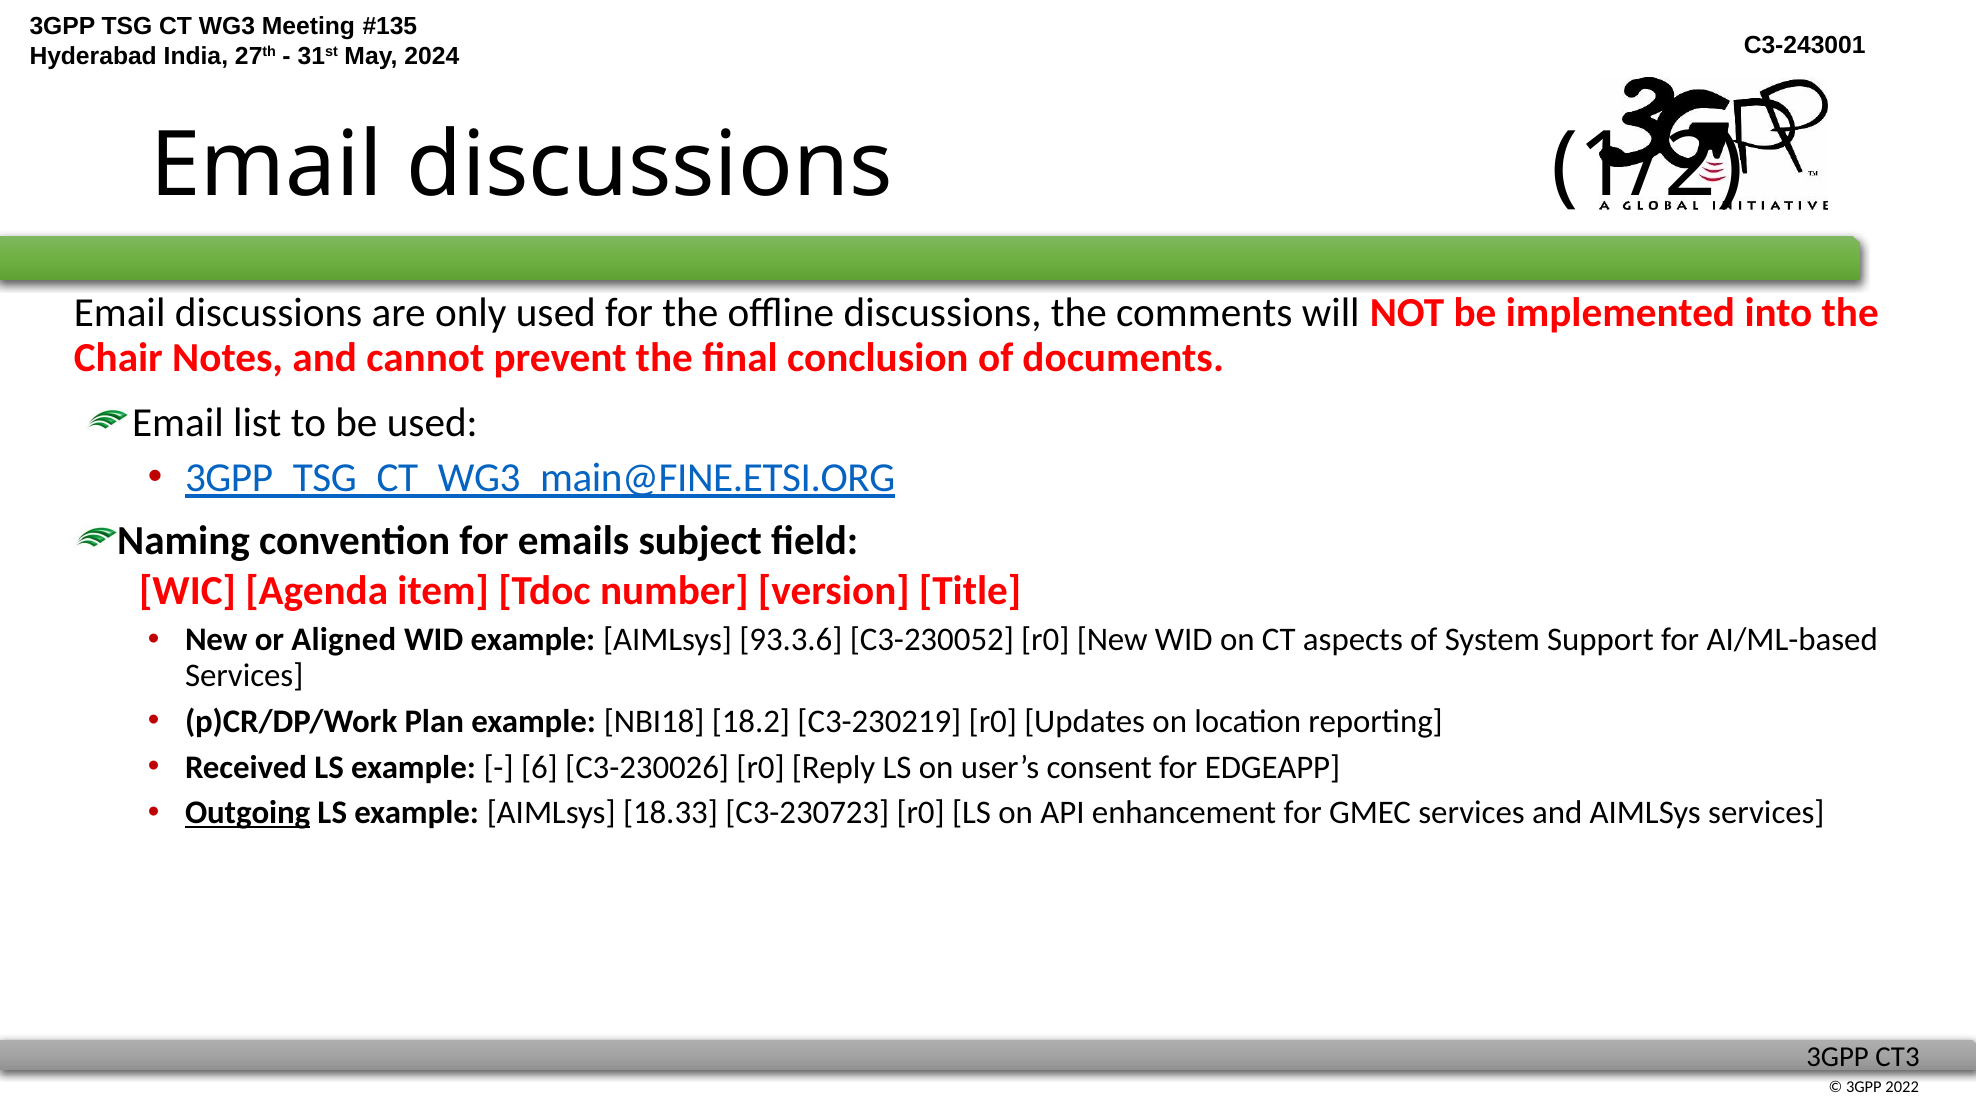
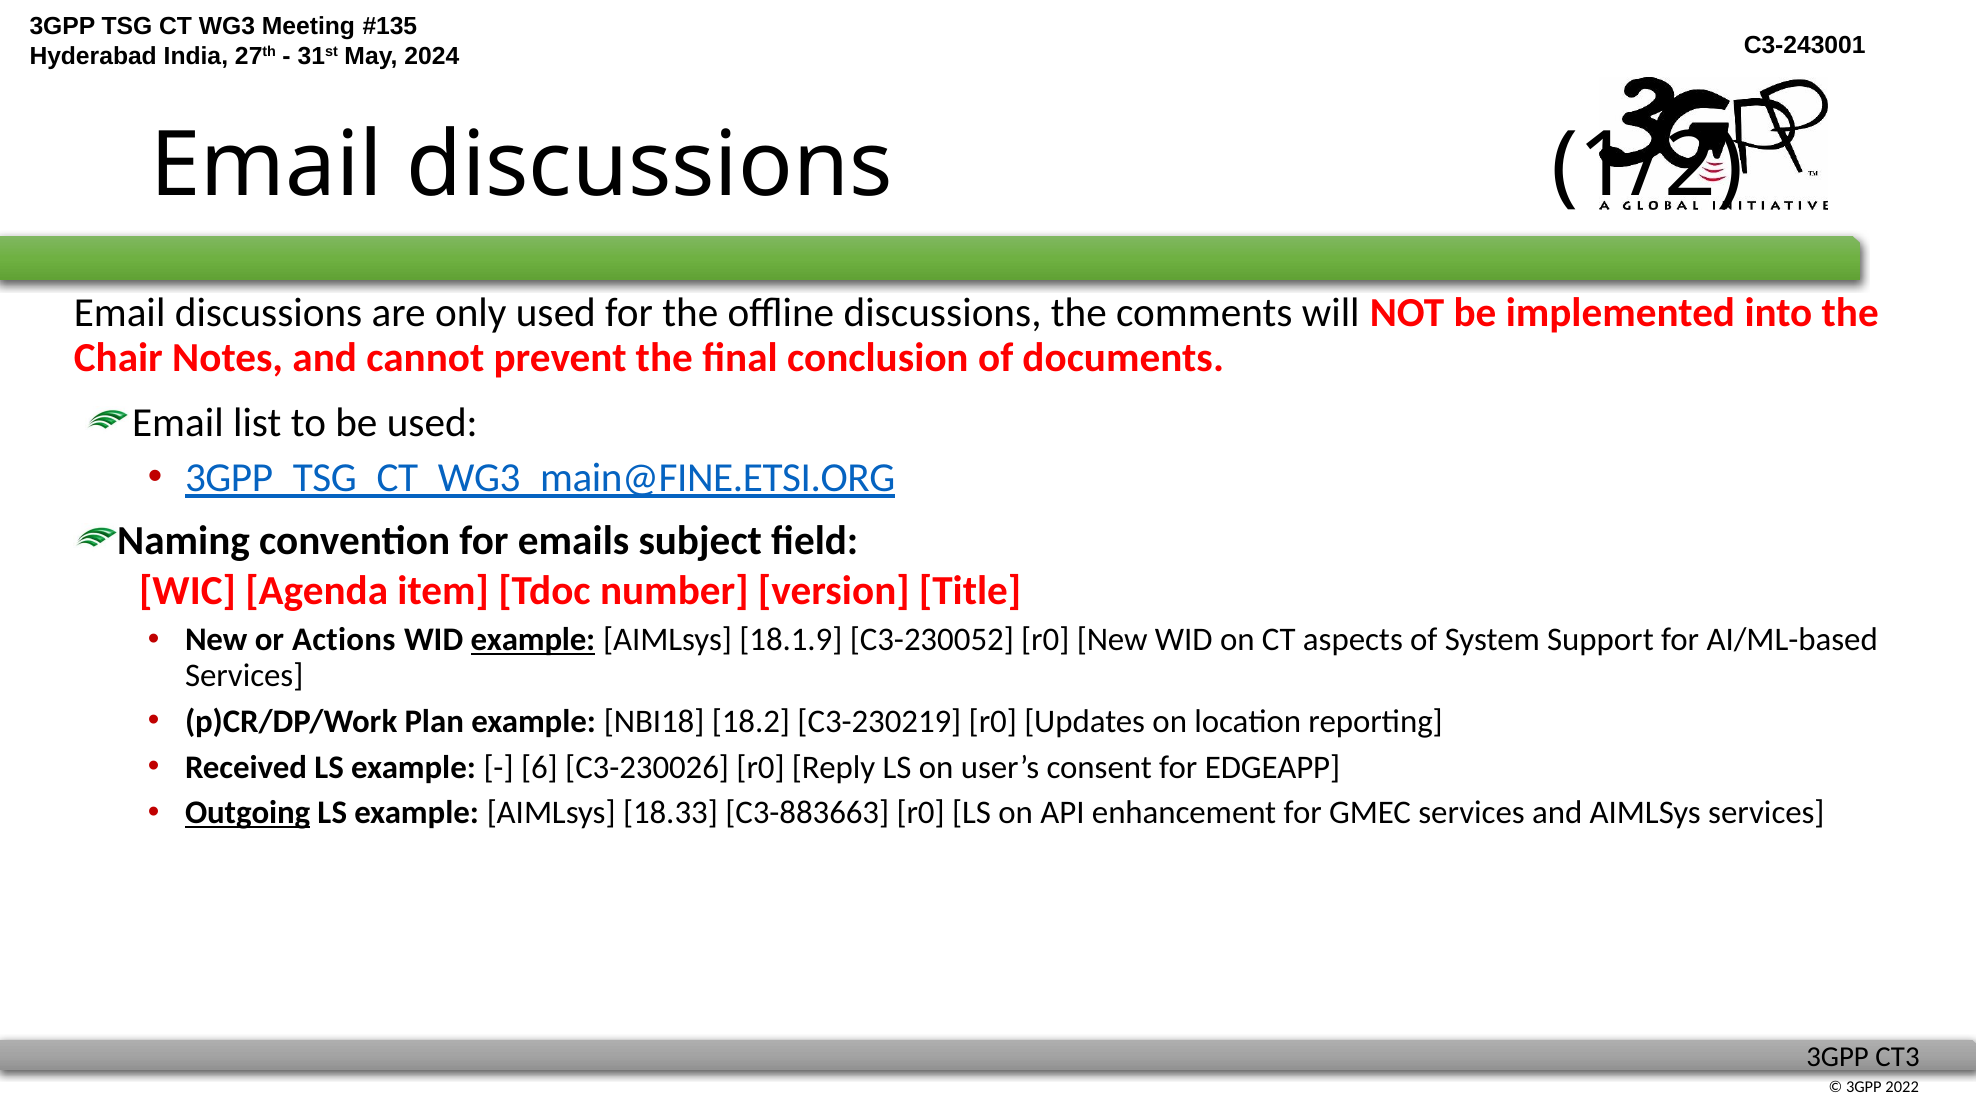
Aligned: Aligned -> Actions
example at (533, 640) underline: none -> present
93.3.6: 93.3.6 -> 18.1.9
C3-230723: C3-230723 -> C3-883663
